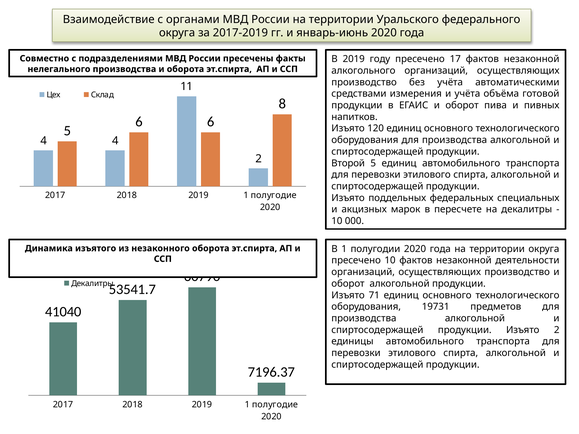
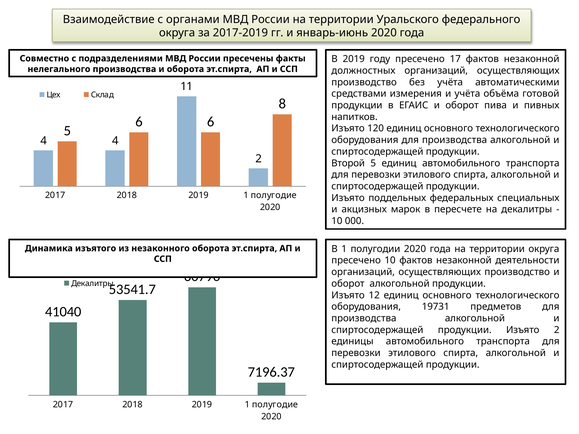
алкогольного: алкогольного -> должностных
71: 71 -> 12
